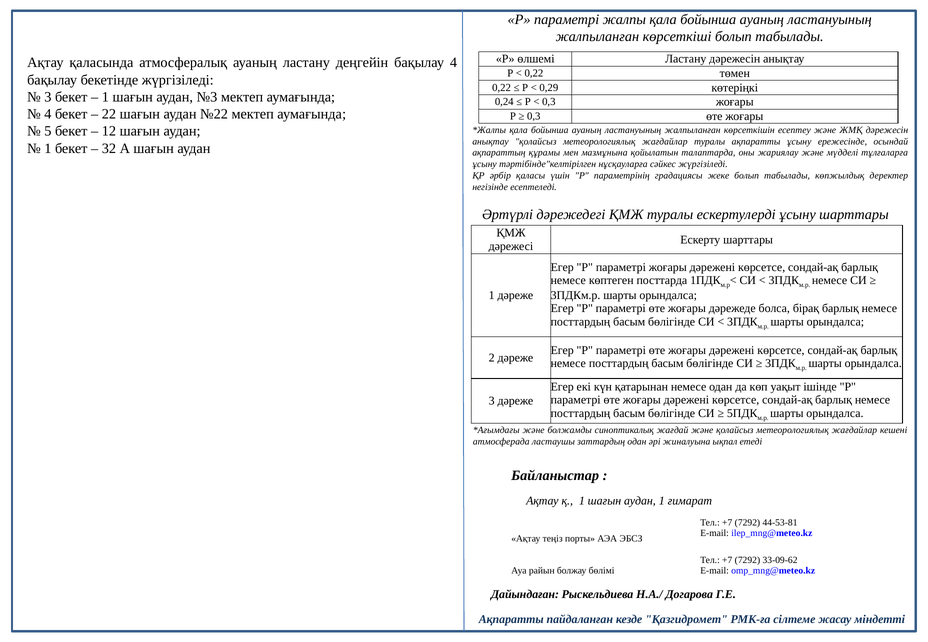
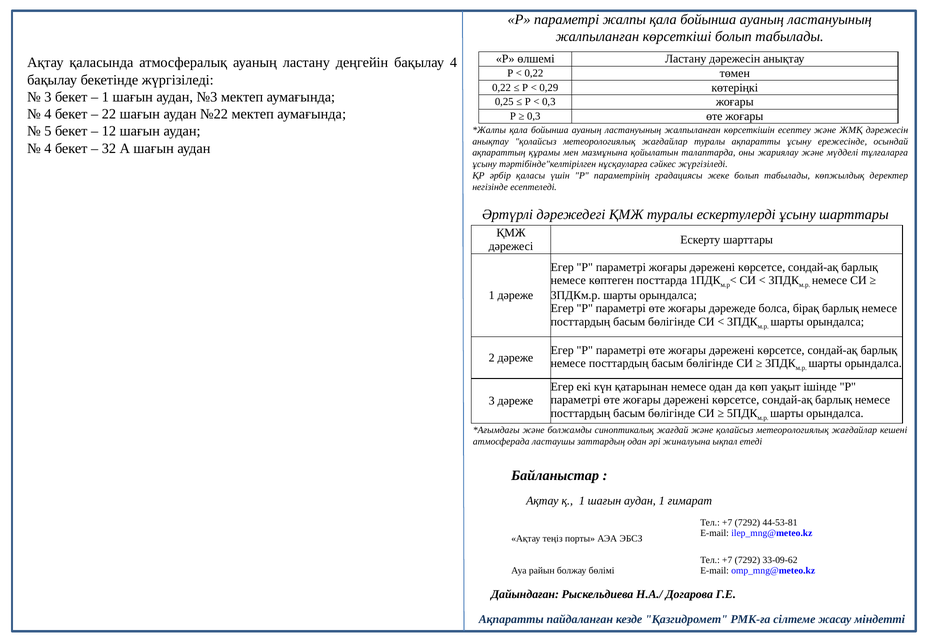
0,24: 0,24 -> 0,25
1 at (48, 148): 1 -> 4
